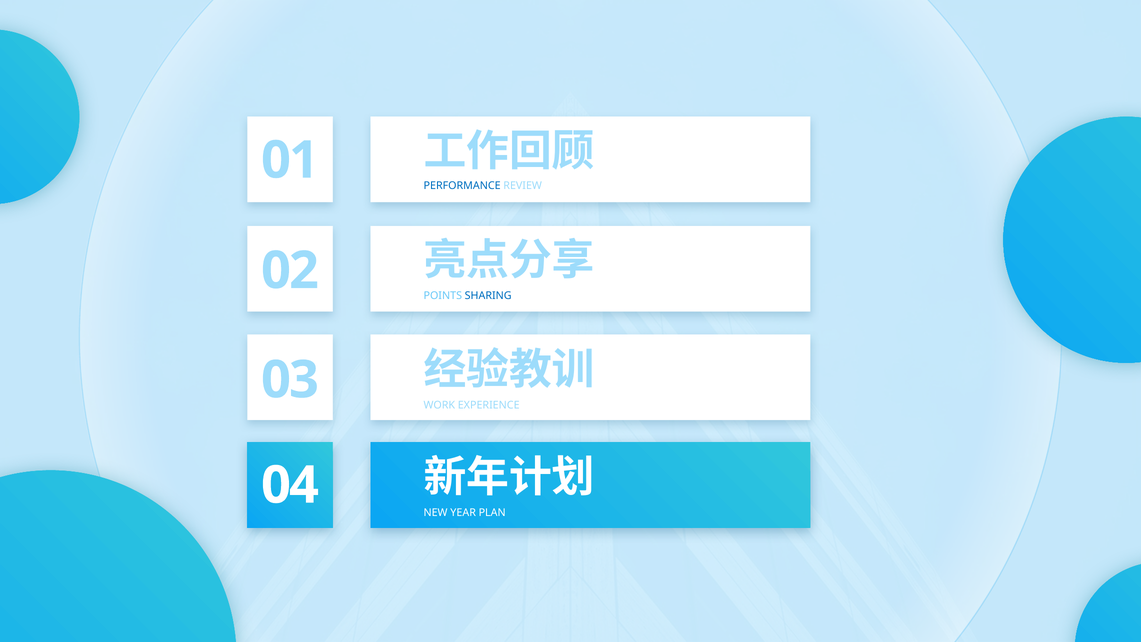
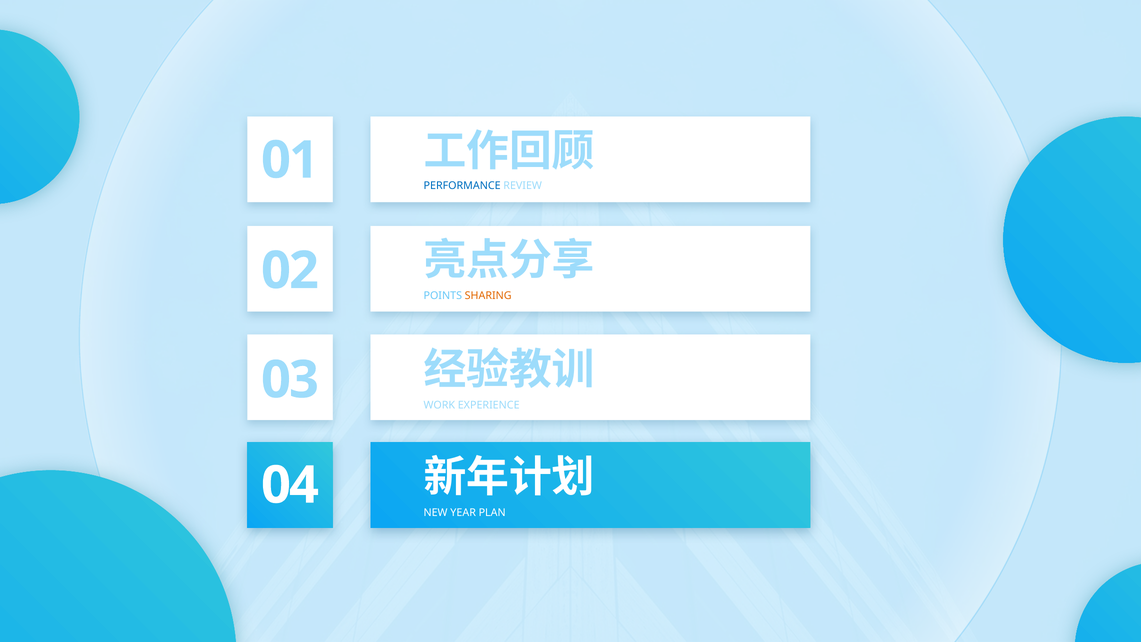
SHARING colour: blue -> orange
